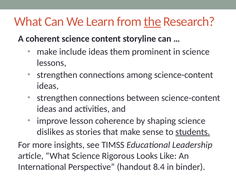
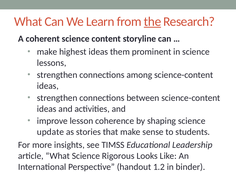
include: include -> highest
dislikes: dislikes -> update
students underline: present -> none
8.4: 8.4 -> 1.2
